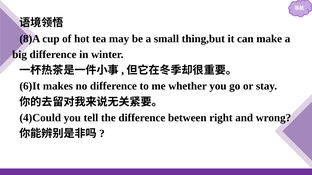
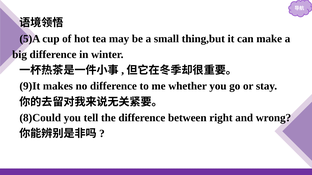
8)A: 8)A -> 5)A
6)It: 6)It -> 9)It
4)Could: 4)Could -> 8)Could
